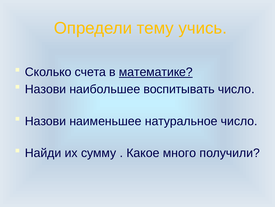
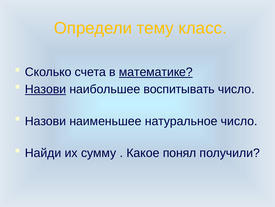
учись: учись -> класс
Назови at (46, 89) underline: none -> present
много: много -> понял
